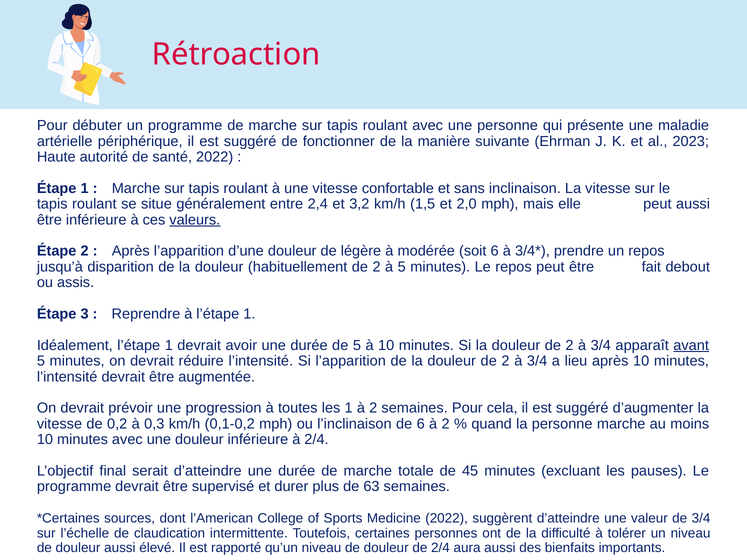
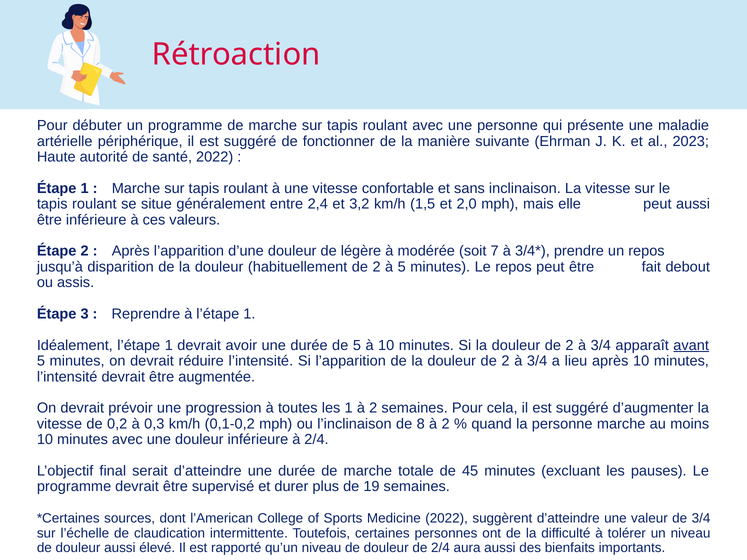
valeurs underline: present -> none
soit 6: 6 -> 7
de 6: 6 -> 8
63: 63 -> 19
